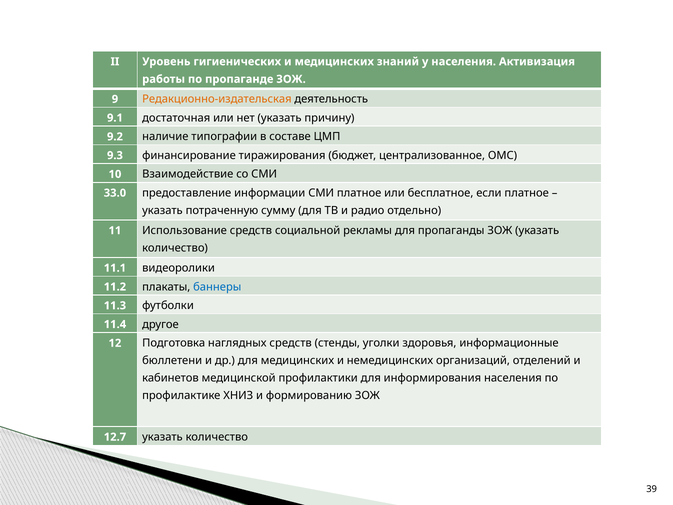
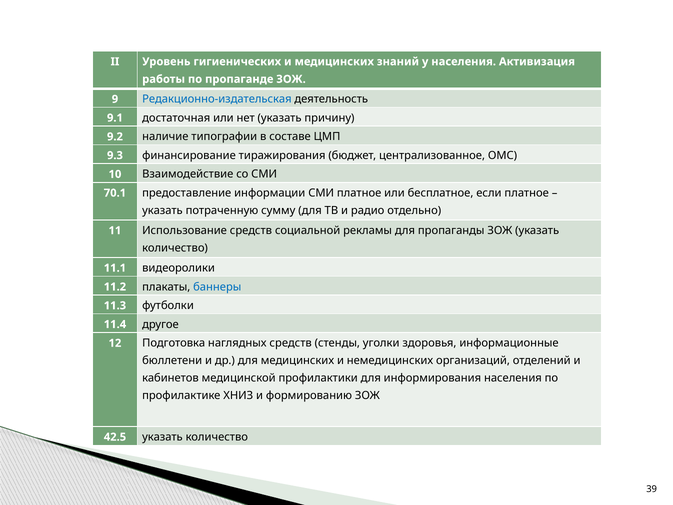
Редакционно-издательская colour: orange -> blue
33.0: 33.0 -> 70.1
12.7: 12.7 -> 42.5
